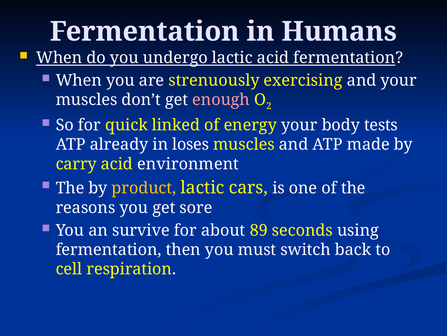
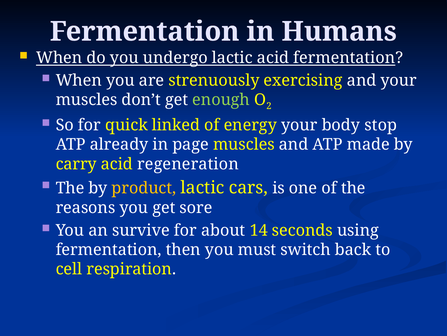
enough colour: pink -> light green
tests: tests -> stop
loses: loses -> page
environment: environment -> regeneration
89: 89 -> 14
